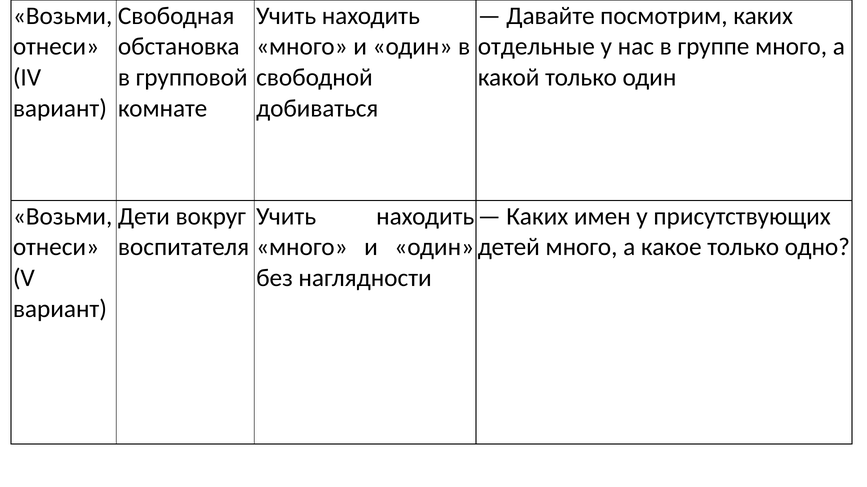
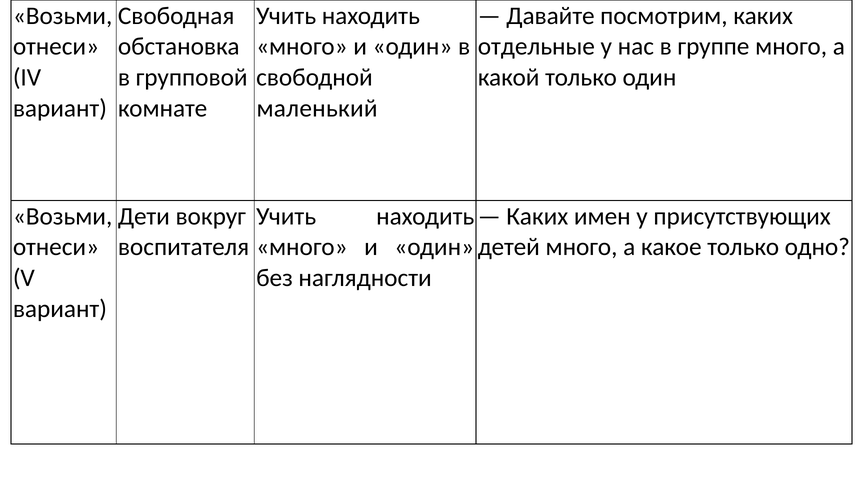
добиваться: добиваться -> маленький
